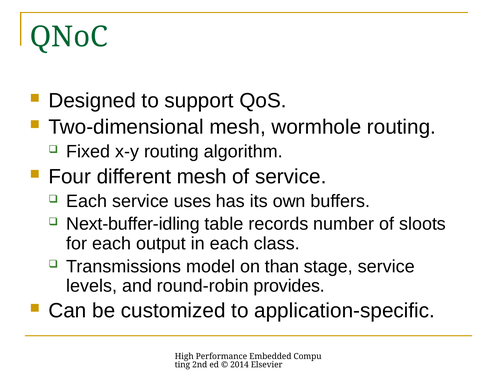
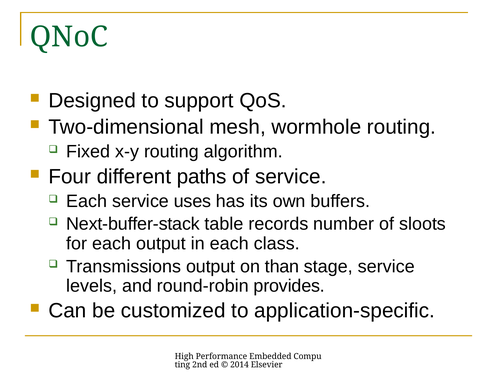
different mesh: mesh -> paths
Next-buffer-idling: Next-buffer-idling -> Next-buffer-stack
Transmissions model: model -> output
